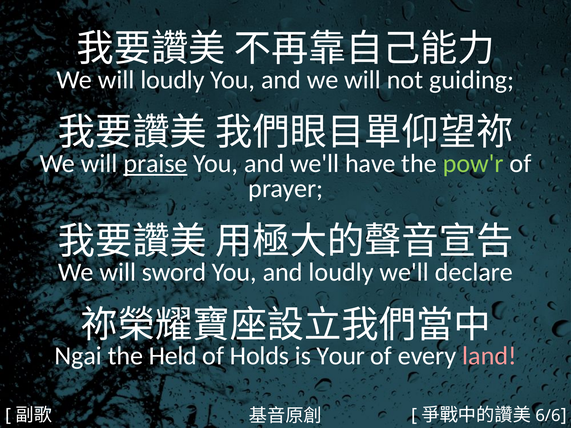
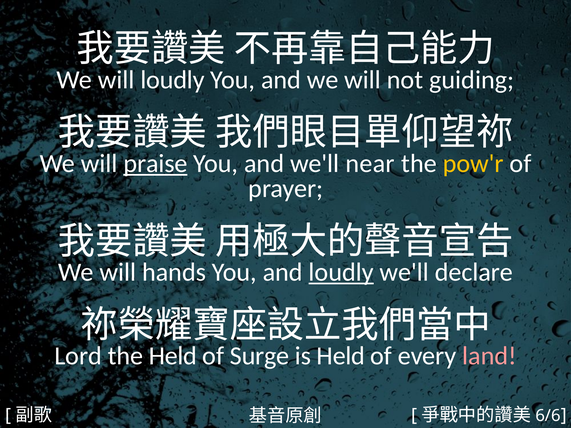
have: have -> near
pow'r colour: light green -> yellow
sword: sword -> hands
loudly at (341, 272) underline: none -> present
Ngai: Ngai -> Lord
Holds: Holds -> Surge
is Your: Your -> Held
